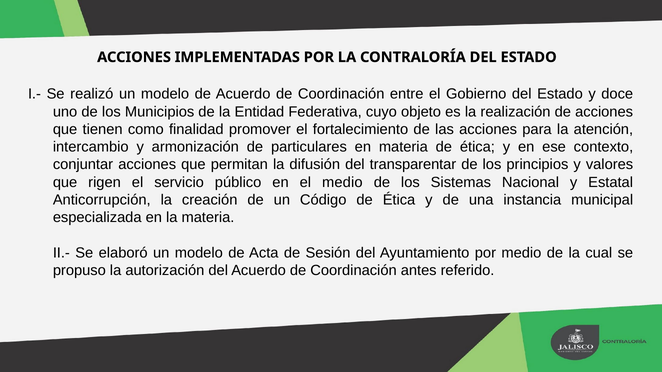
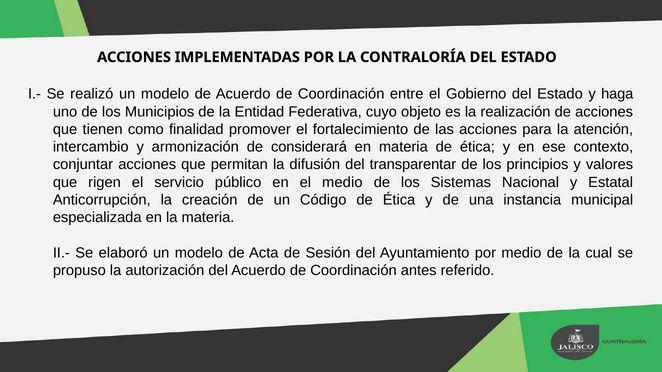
doce: doce -> haga
particulares: particulares -> considerará
